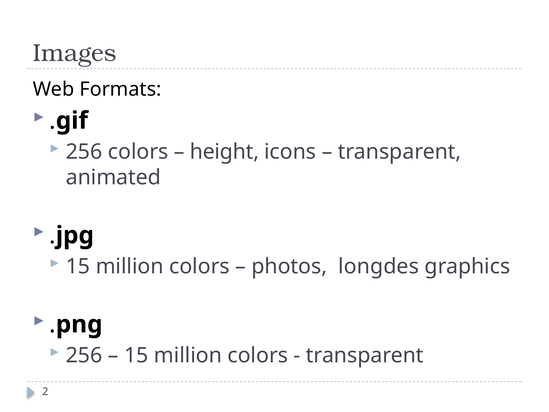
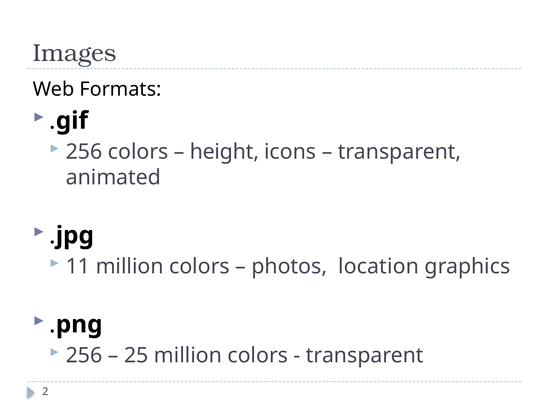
15 at (78, 266): 15 -> 11
longdes: longdes -> location
15 at (136, 355): 15 -> 25
